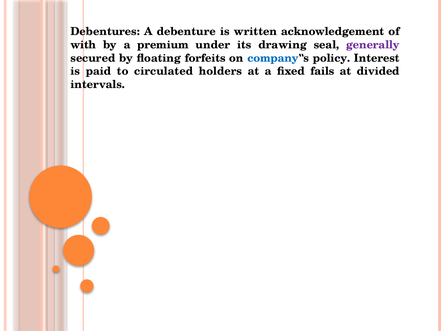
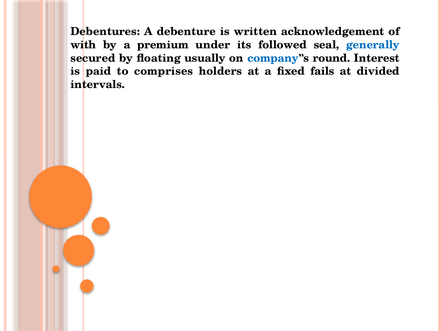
drawing: drawing -> followed
generally colour: purple -> blue
forfeits: forfeits -> usually
policy: policy -> round
circulated: circulated -> comprises
